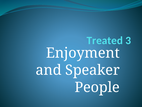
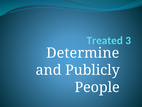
Enjoyment: Enjoyment -> Determine
Speaker: Speaker -> Publicly
